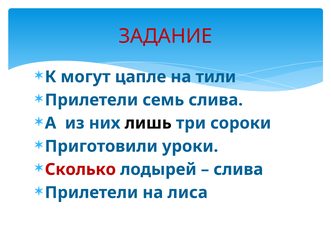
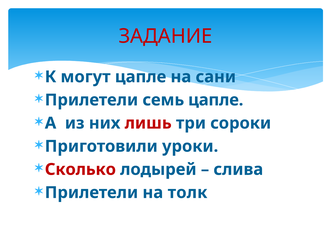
тили: тили -> сани
семь слива: слива -> цапле
лишь colour: black -> red
лиса: лиса -> толк
